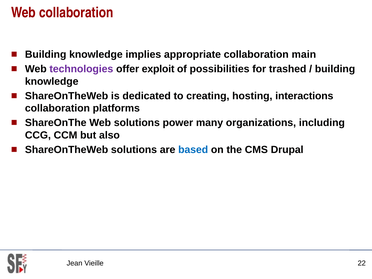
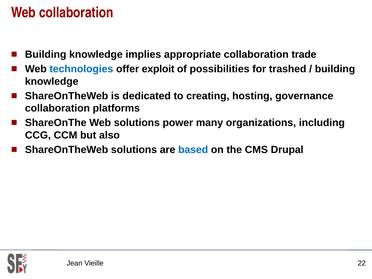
main: main -> trade
technologies colour: purple -> blue
interactions: interactions -> governance
